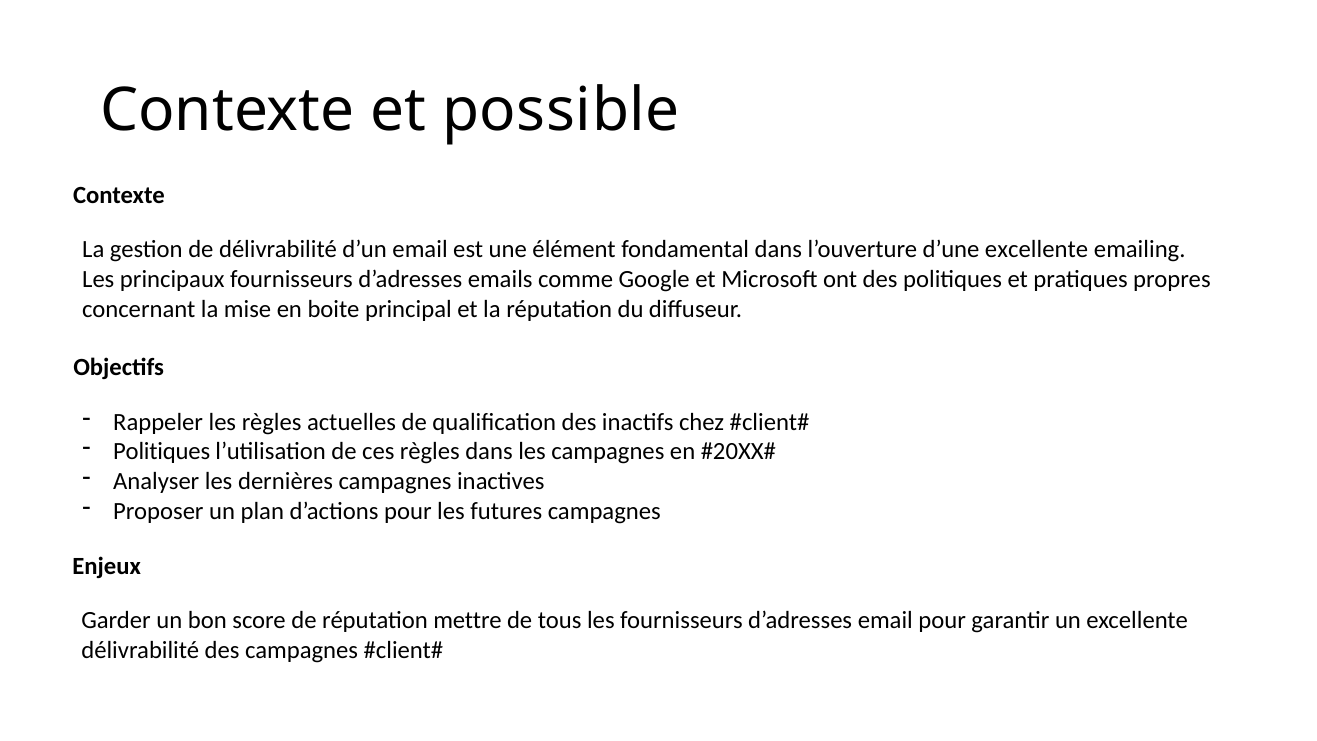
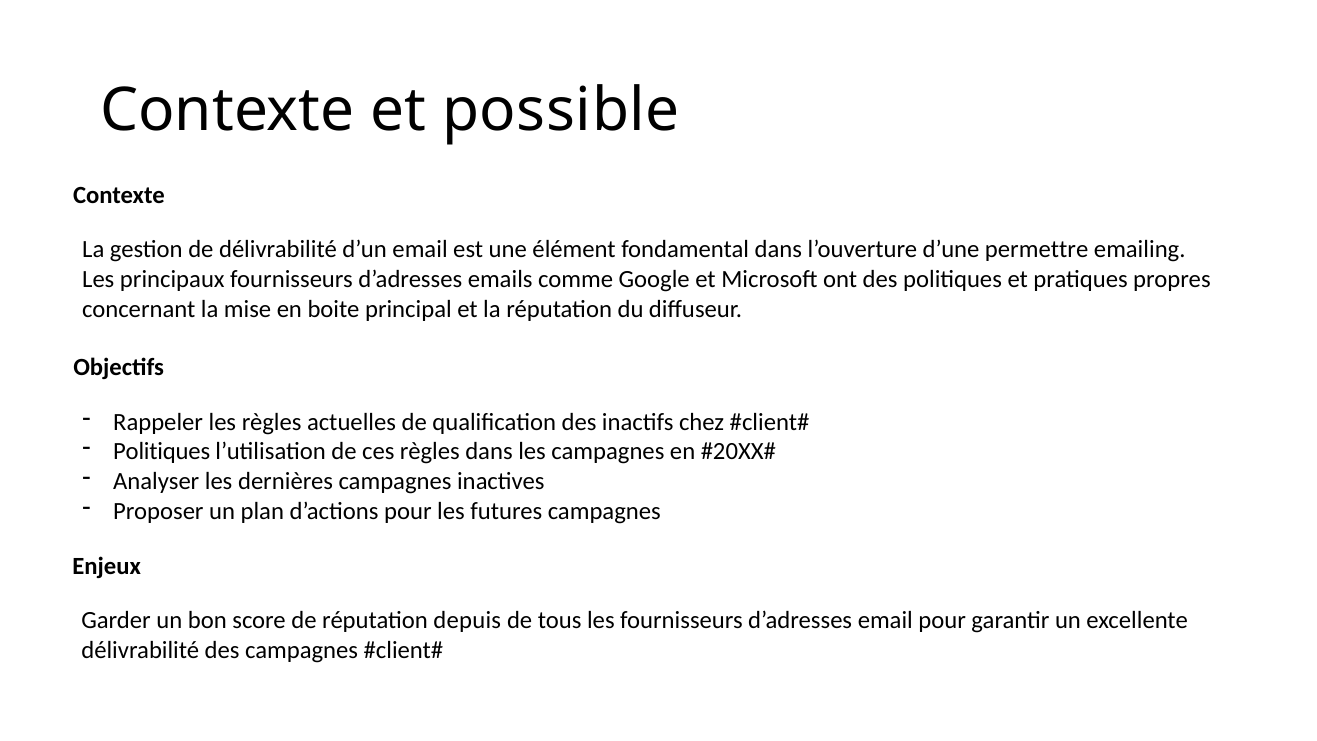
d’une excellente: excellente -> permettre
mettre: mettre -> depuis
